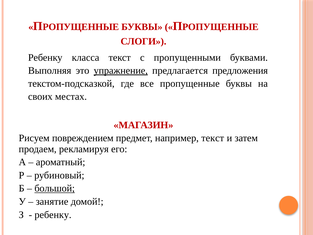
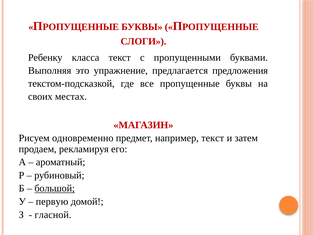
упражнение underline: present -> none
повреждением: повреждением -> одновременно
занятие: занятие -> первую
ребенку at (53, 215): ребенку -> гласной
